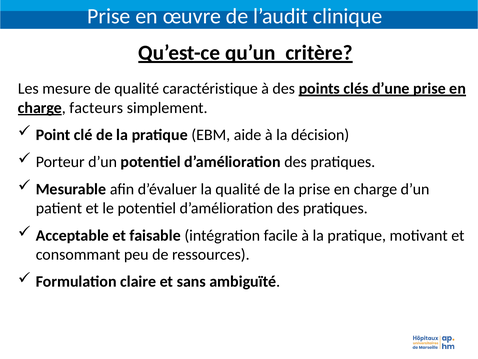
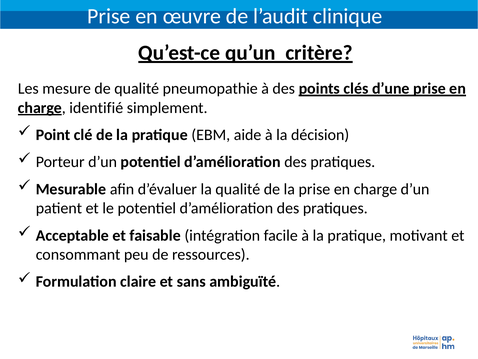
caractéristique: caractéristique -> pneumopathie
facteurs: facteurs -> identifié
